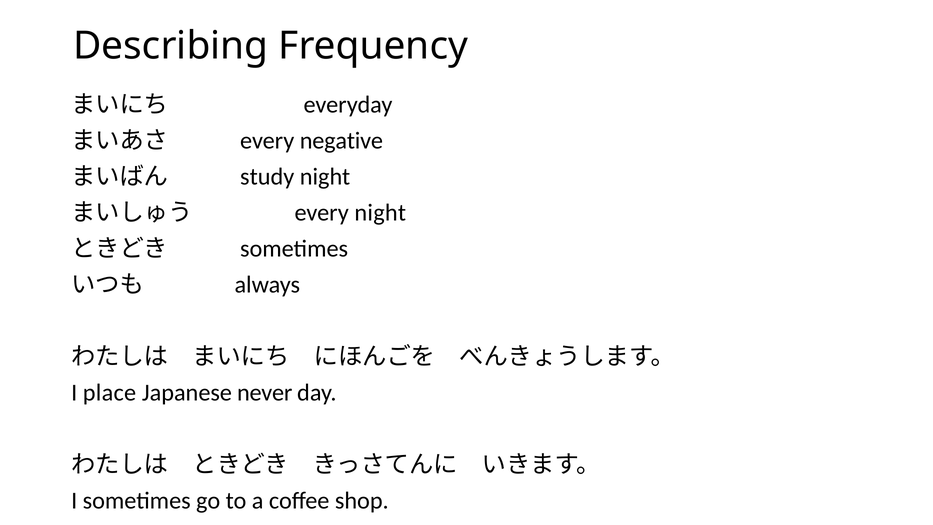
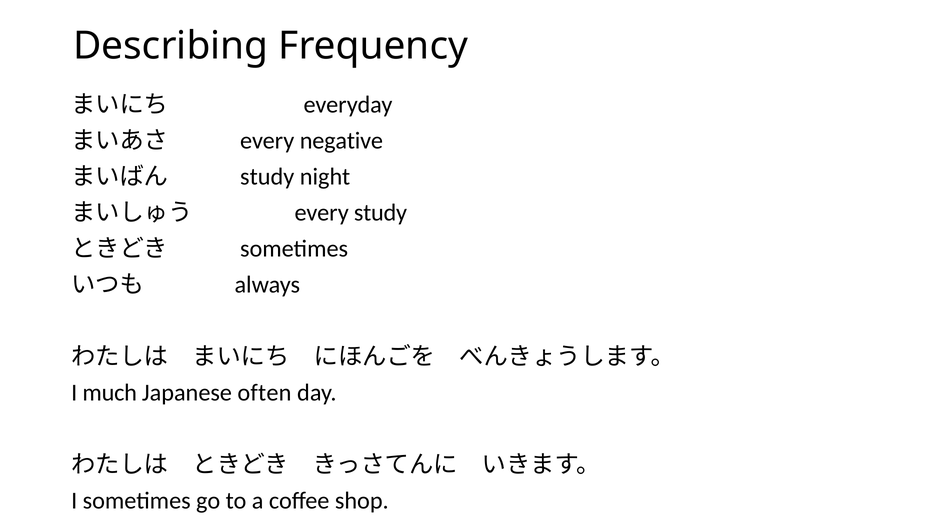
every night: night -> study
place: place -> much
never: never -> often
